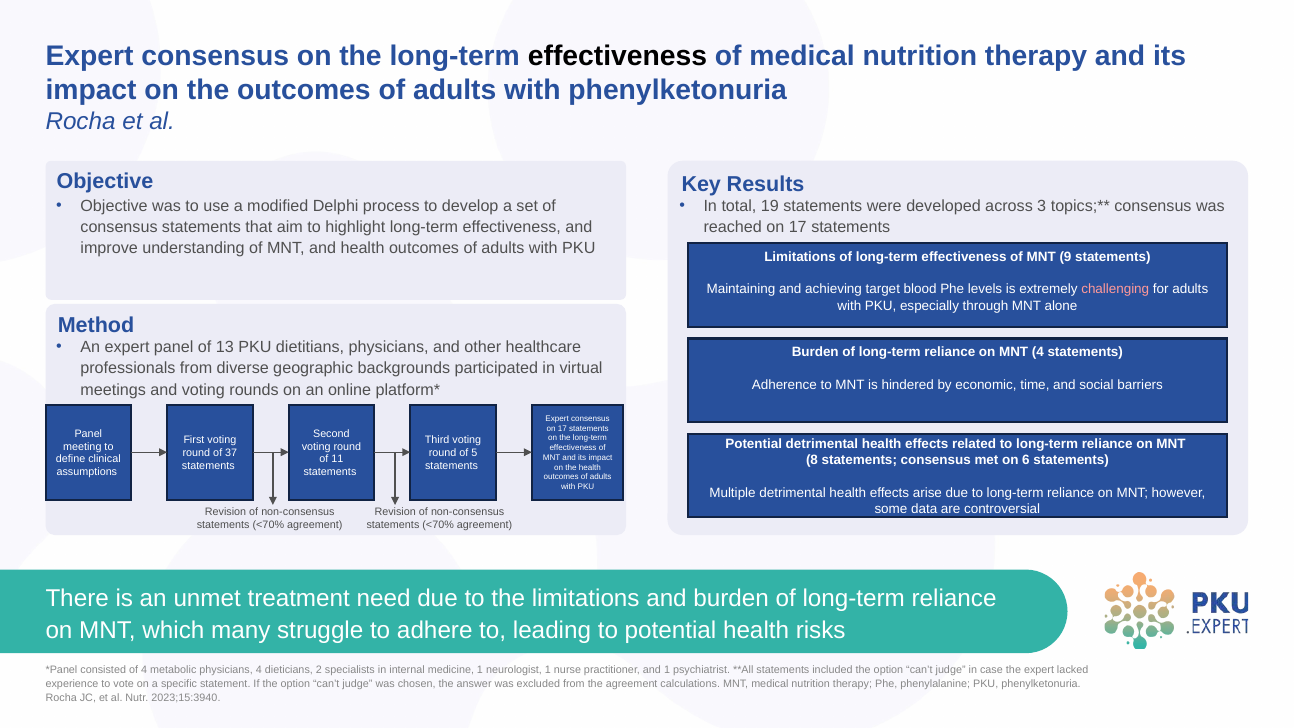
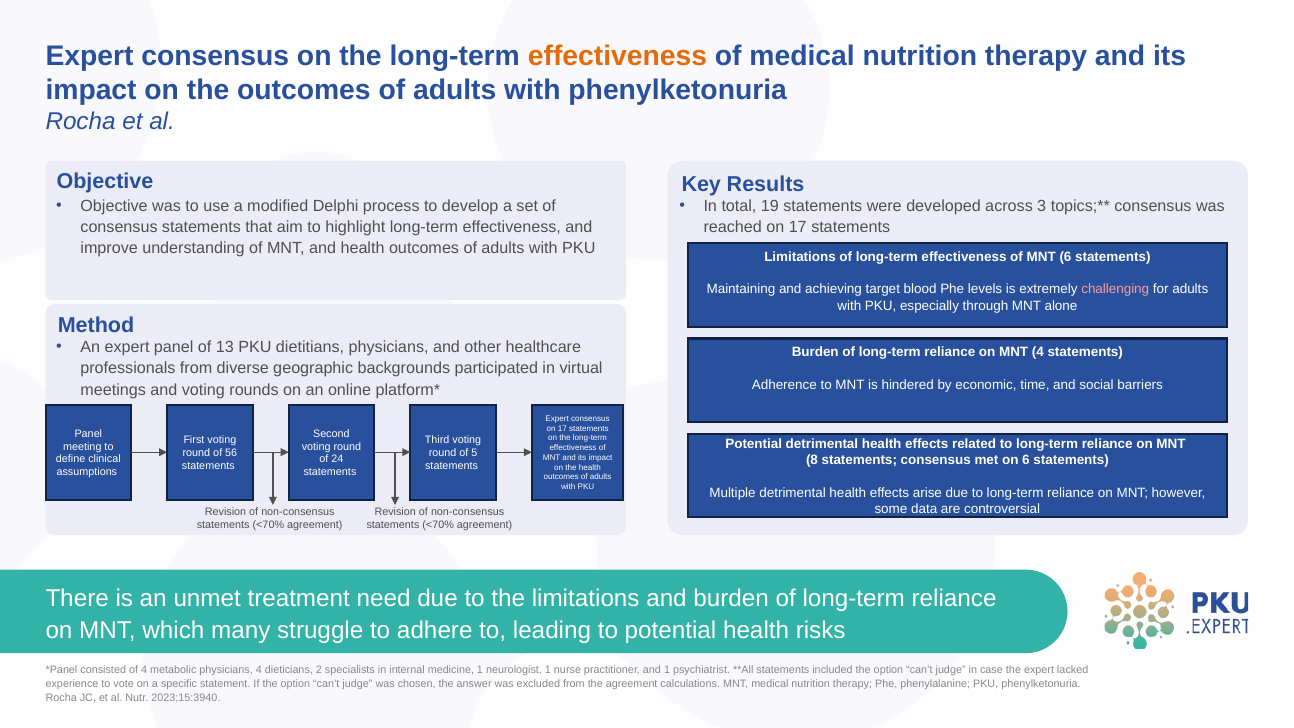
effectiveness at (617, 57) colour: black -> orange
MNT 9: 9 -> 6
37: 37 -> 56
11: 11 -> 24
